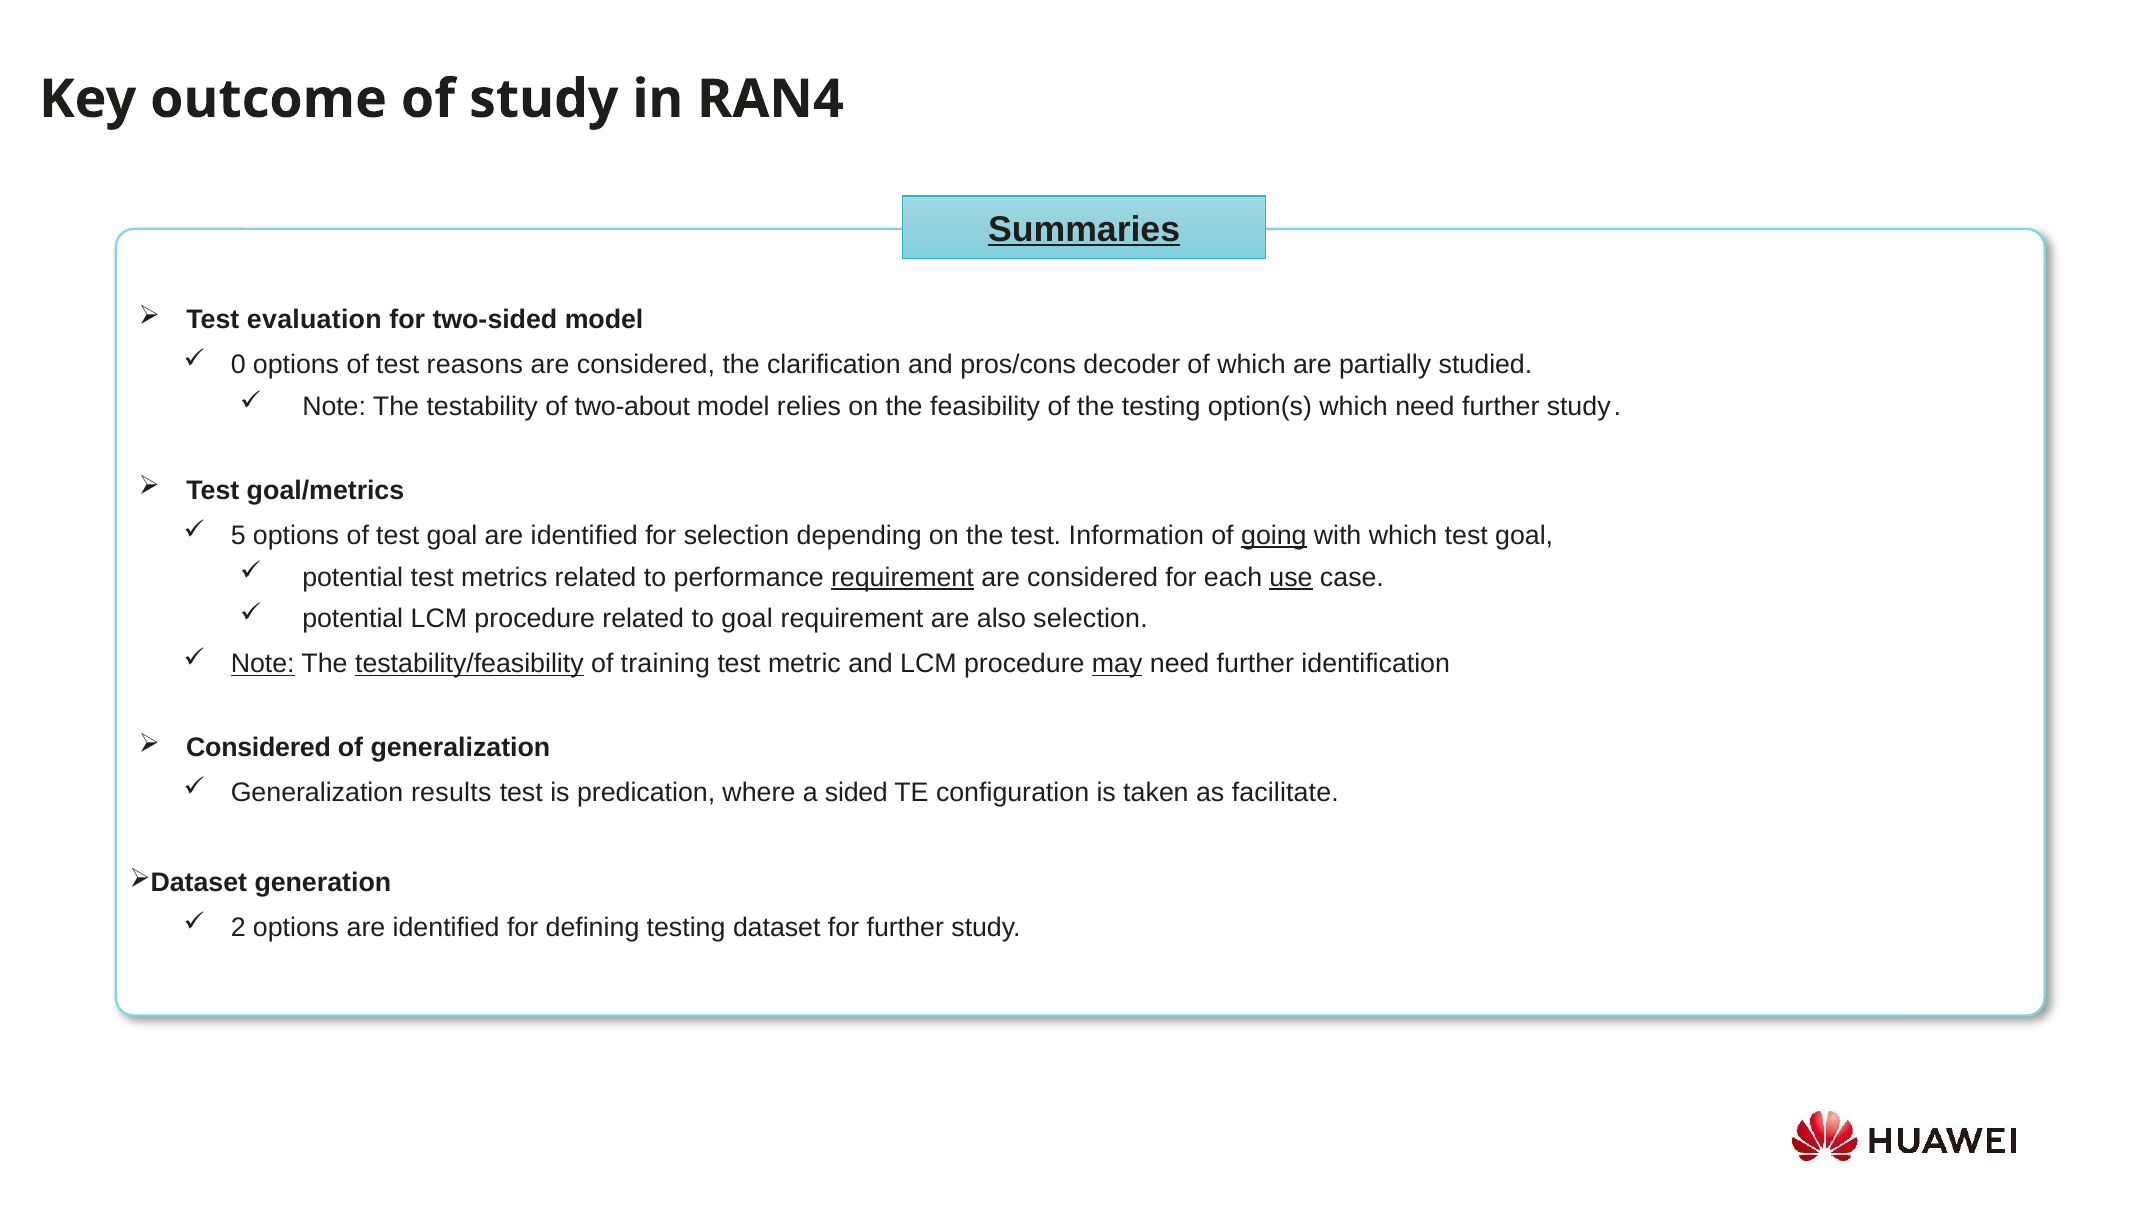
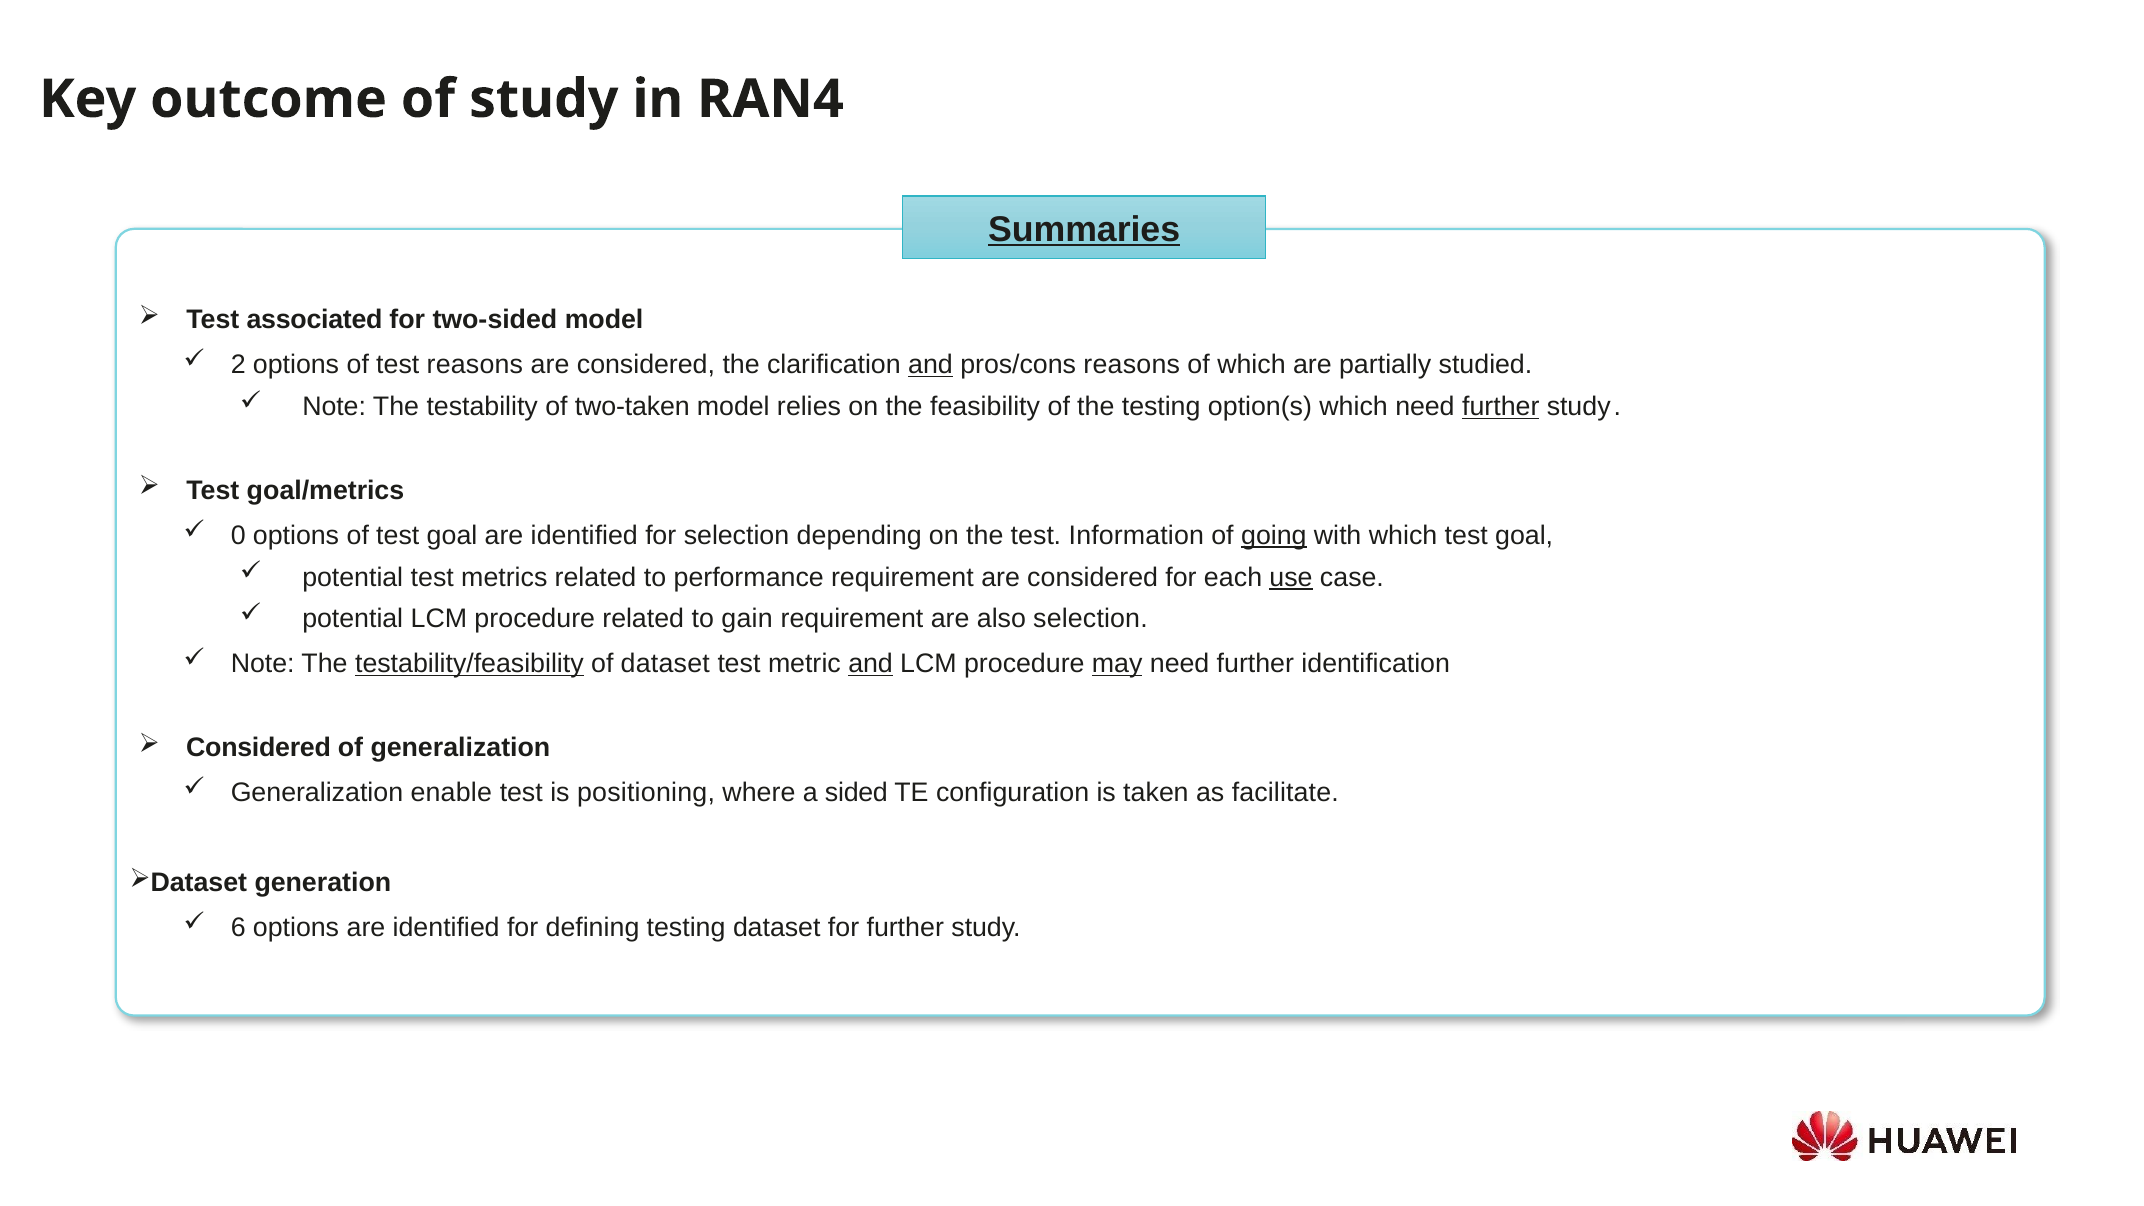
evaluation: evaluation -> associated
0: 0 -> 2
and at (930, 365) underline: none -> present
pros/cons decoder: decoder -> reasons
two-about: two-about -> two-taken
further at (1501, 407) underline: none -> present
5: 5 -> 0
requirement at (902, 577) underline: present -> none
to goal: goal -> gain
Note at (263, 664) underline: present -> none
of training: training -> dataset
and at (871, 664) underline: none -> present
results: results -> enable
predication: predication -> positioning
2: 2 -> 6
